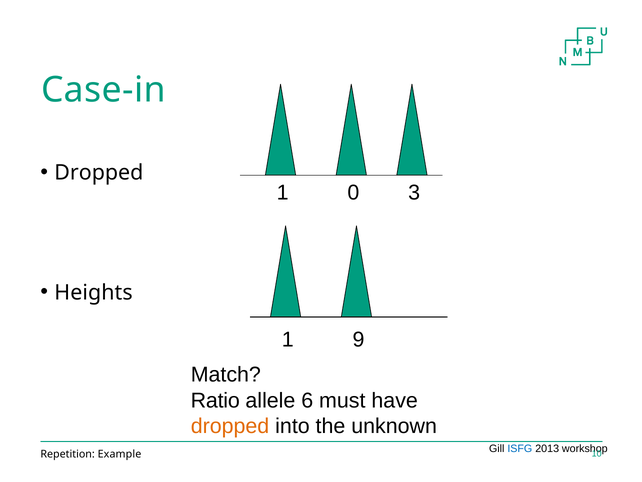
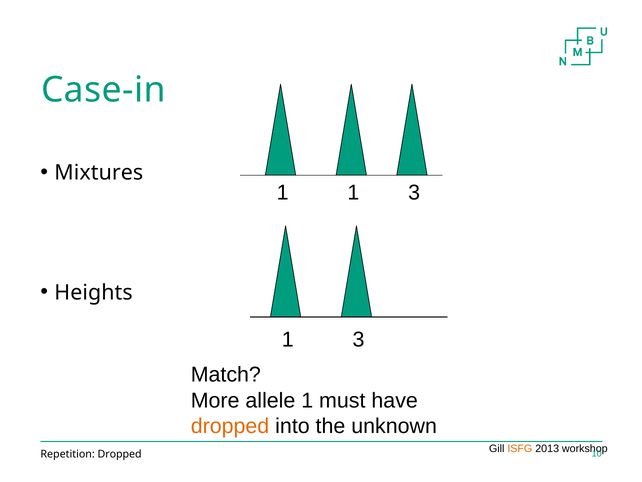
Dropped at (99, 172): Dropped -> Mixtures
1 0: 0 -> 1
9 at (359, 339): 9 -> 3
Ratio: Ratio -> More
allele 6: 6 -> 1
ISFG colour: blue -> orange
Repetition Example: Example -> Dropped
